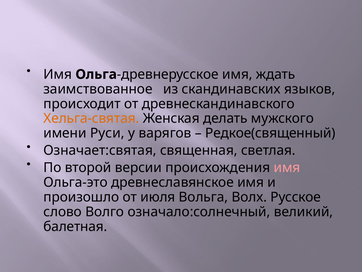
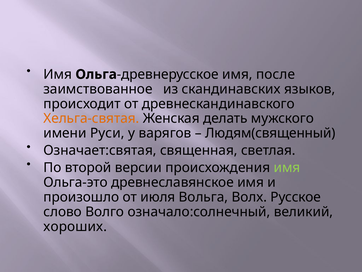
ждать: ждать -> после
Редкое(священный: Редкое(священный -> Людям(священный
имя at (287, 167) colour: pink -> light green
балетная: балетная -> хороших
